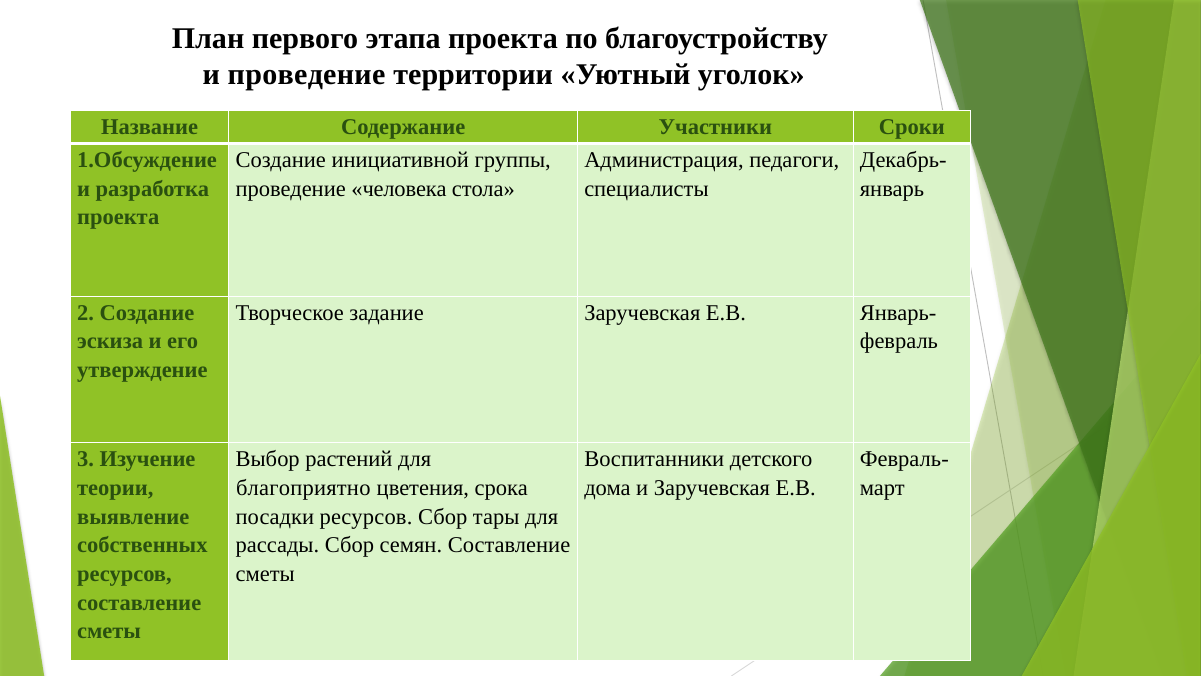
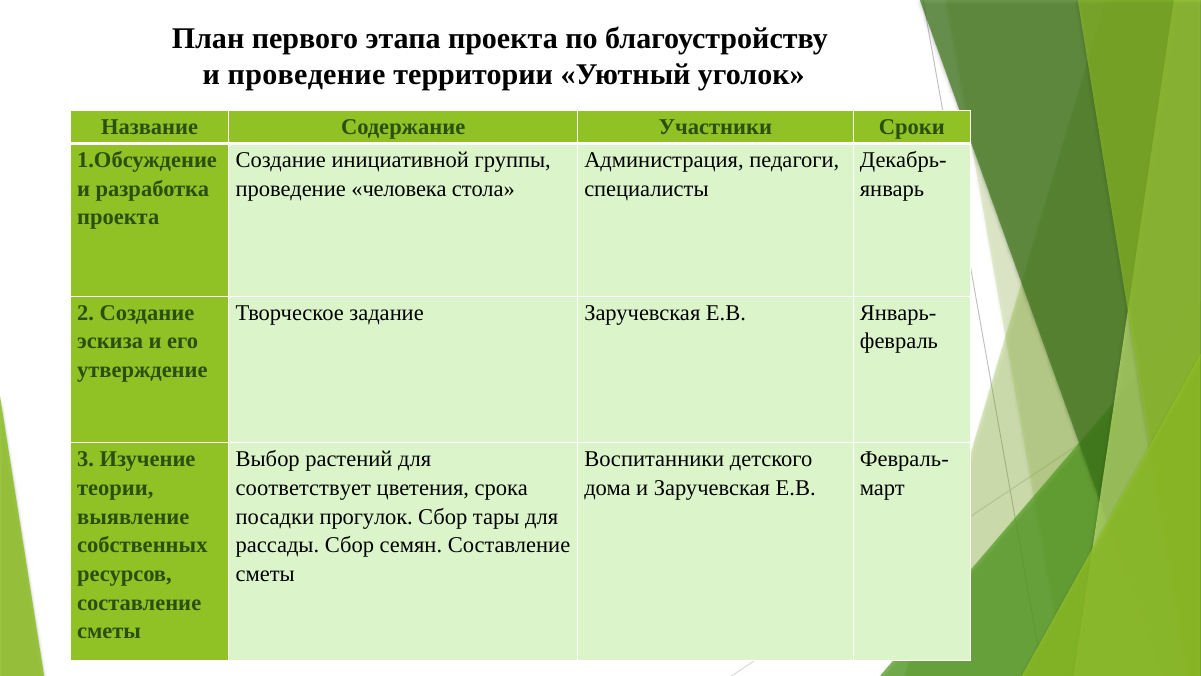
благоприятно: благоприятно -> соответствует
посадки ресурсов: ресурсов -> прогулок
